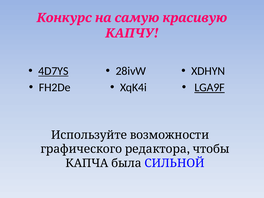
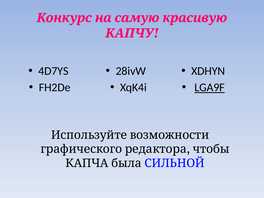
4D7YS underline: present -> none
